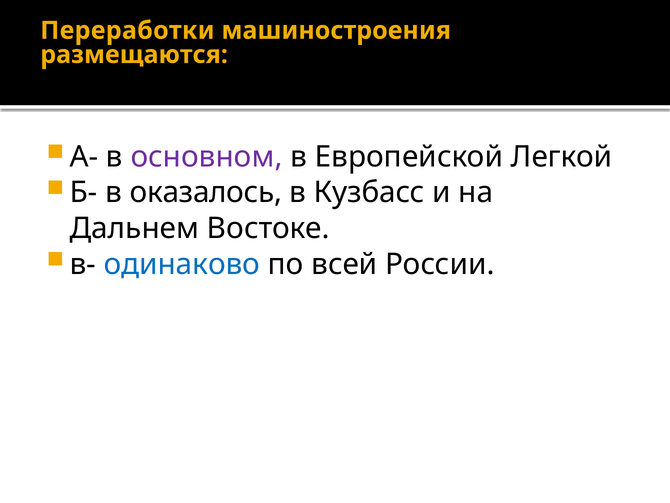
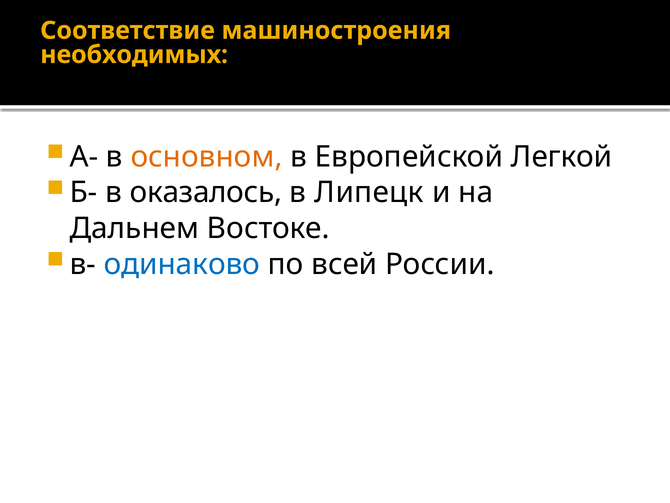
Переработки: Переработки -> Соответствие
размещаются: размещаются -> необходимых
основном colour: purple -> orange
Кузбасс: Кузбасс -> Липецк
